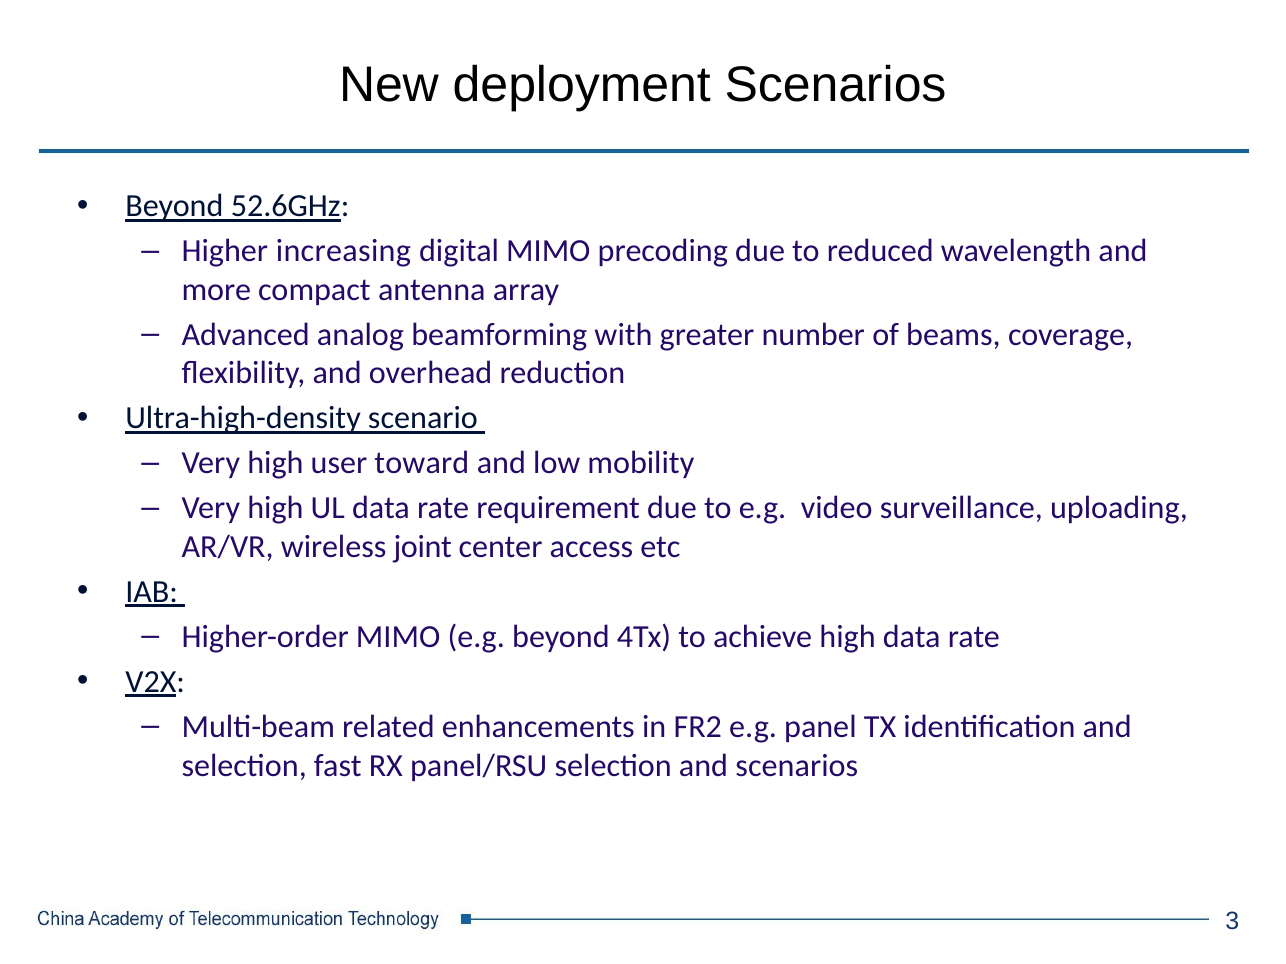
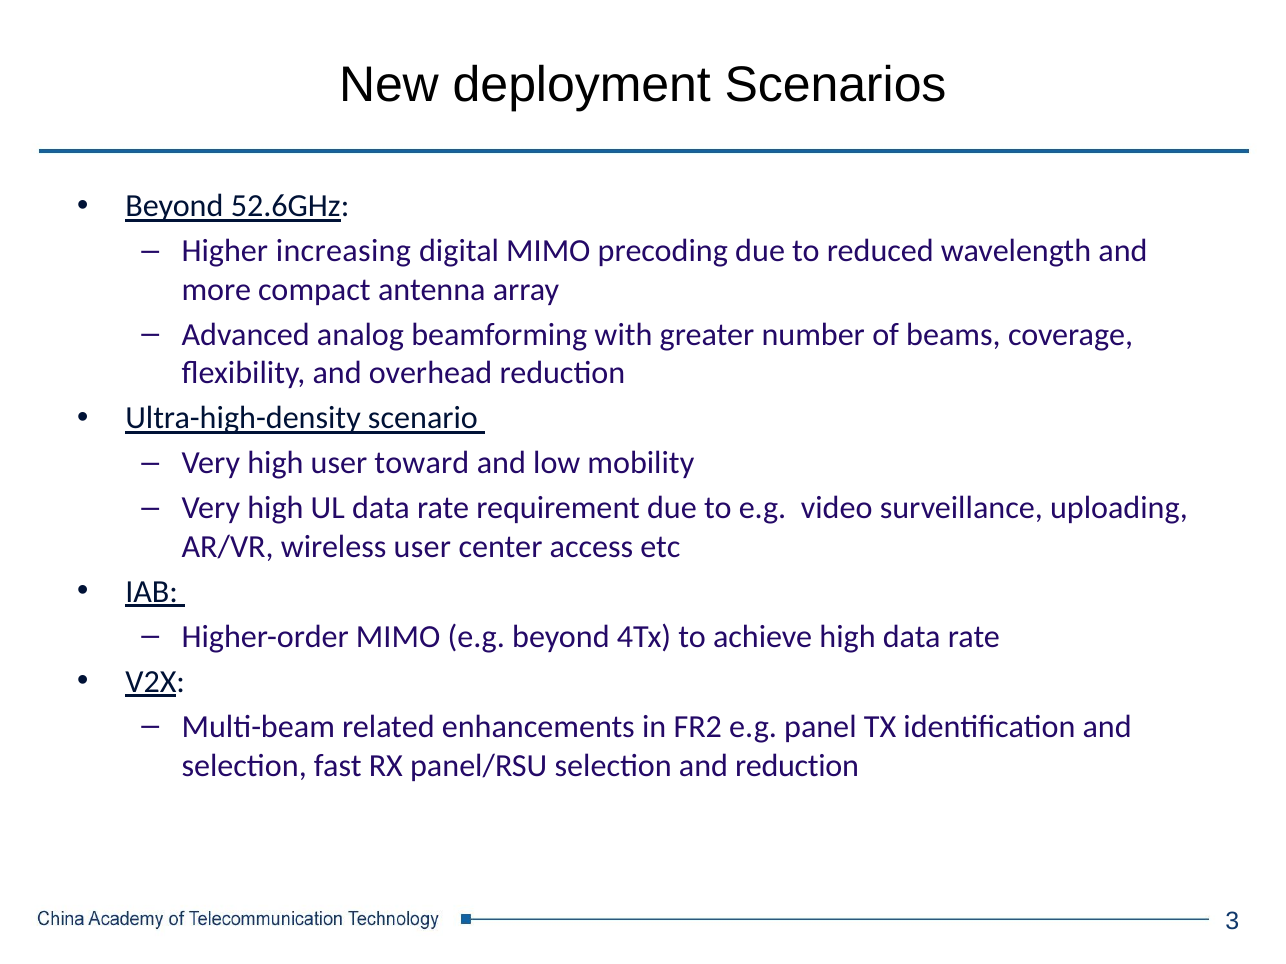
wireless joint: joint -> user
and scenarios: scenarios -> reduction
